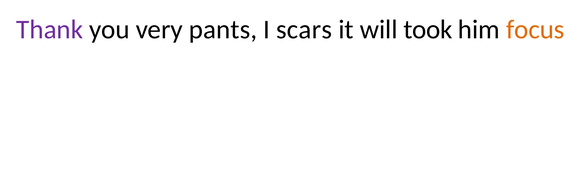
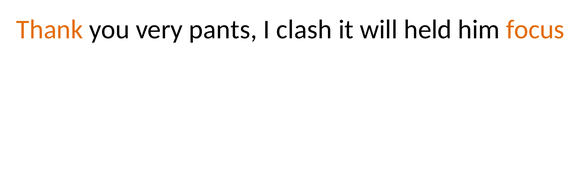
Thank colour: purple -> orange
scars: scars -> clash
took: took -> held
